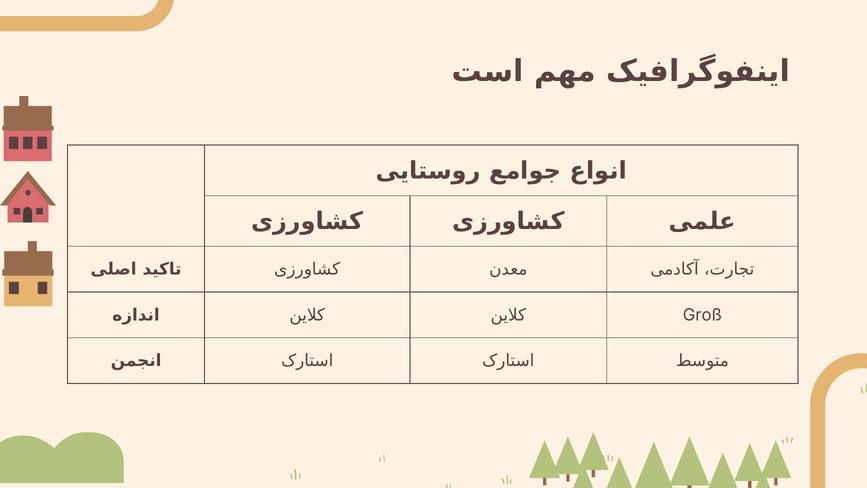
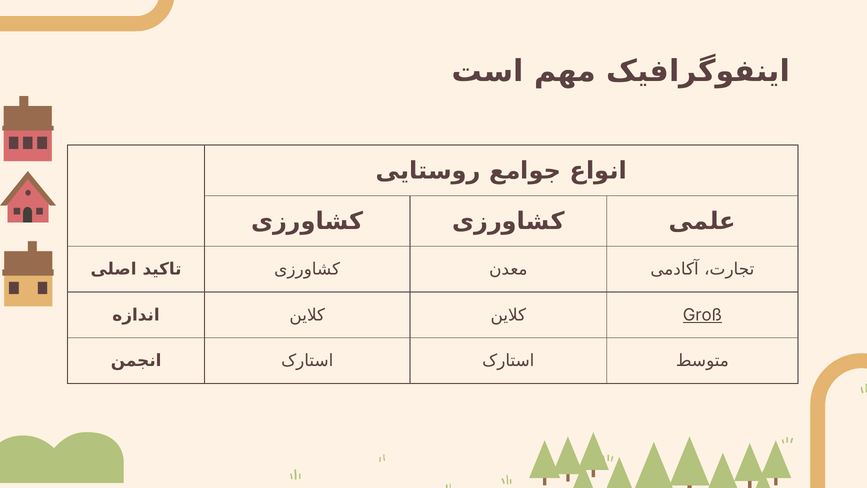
Groß underline: none -> present
